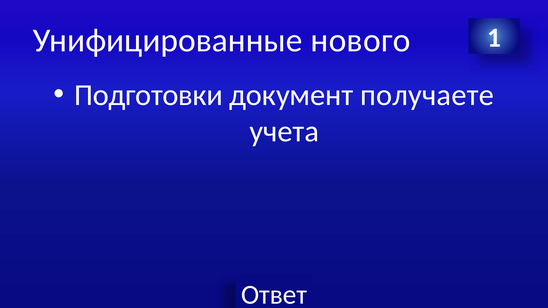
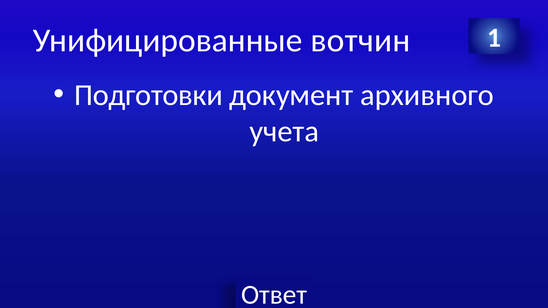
нового: нового -> вотчин
получаете: получаете -> архивного
